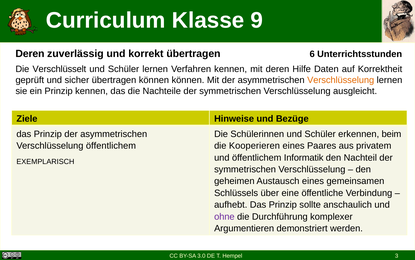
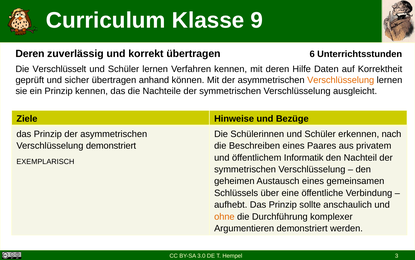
übertragen können: können -> anhand
beim: beim -> nach
Verschlüsselung öffentlichem: öffentlichem -> demonstriert
Kooperieren: Kooperieren -> Beschreiben
ohne colour: purple -> orange
